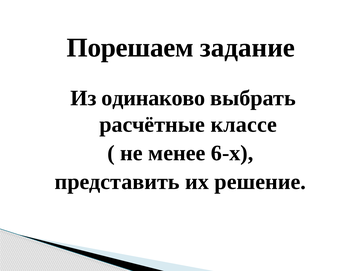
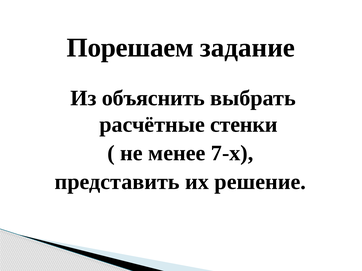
одинаково: одинаково -> объяснить
классе: классе -> стенки
6-х: 6-х -> 7-х
